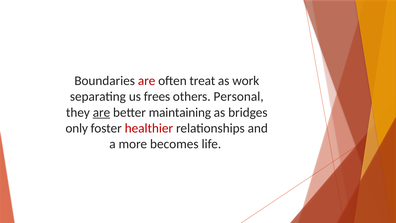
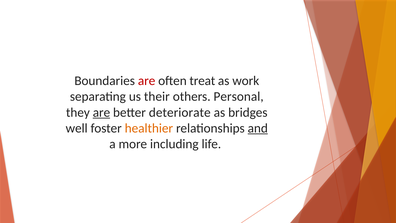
frees: frees -> their
maintaining: maintaining -> deteriorate
only: only -> well
healthier colour: red -> orange
and underline: none -> present
becomes: becomes -> including
